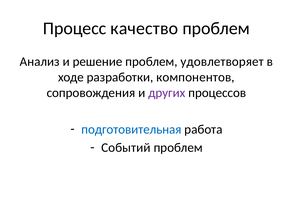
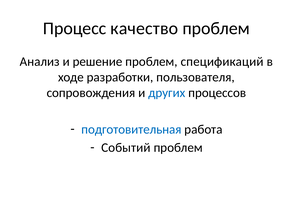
удовлетворяет: удовлетворяет -> спецификаций
компонентов: компонентов -> пользователя
других colour: purple -> blue
